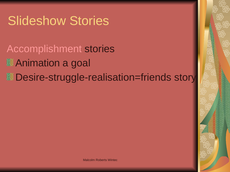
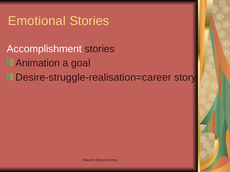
Slideshow: Slideshow -> Emotional
Accomplishment colour: pink -> white
Desire-struggle-realisation=friends: Desire-struggle-realisation=friends -> Desire-struggle-realisation=career
